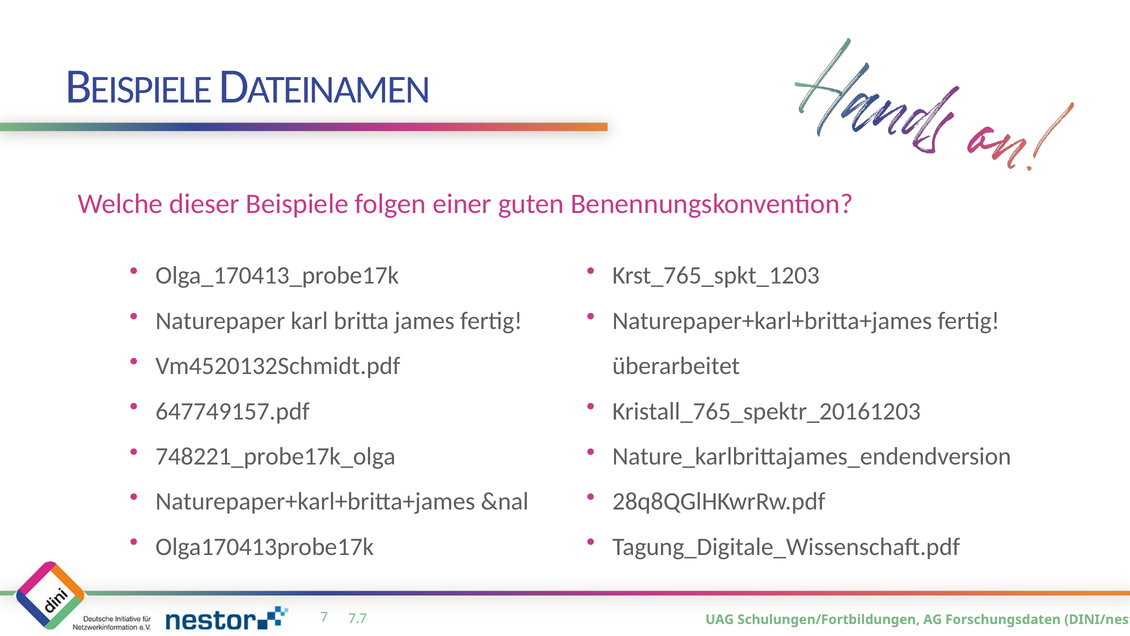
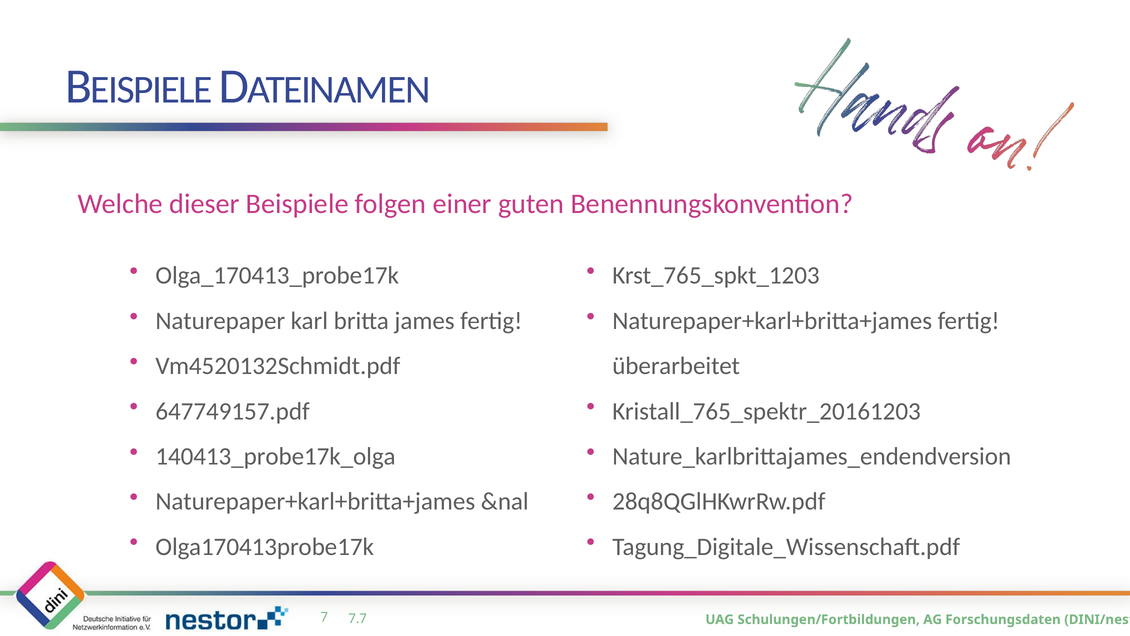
748221_probe17k_olga: 748221_probe17k_olga -> 140413_probe17k_olga
